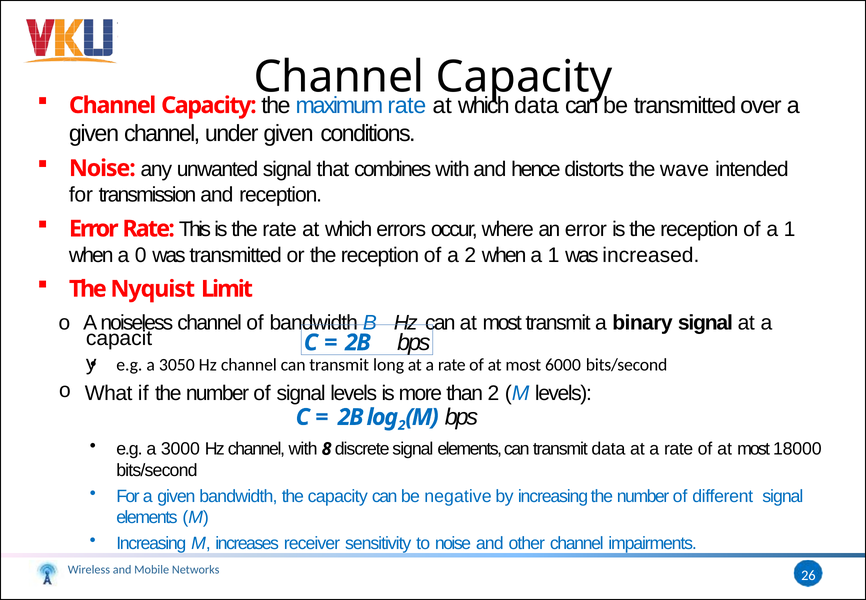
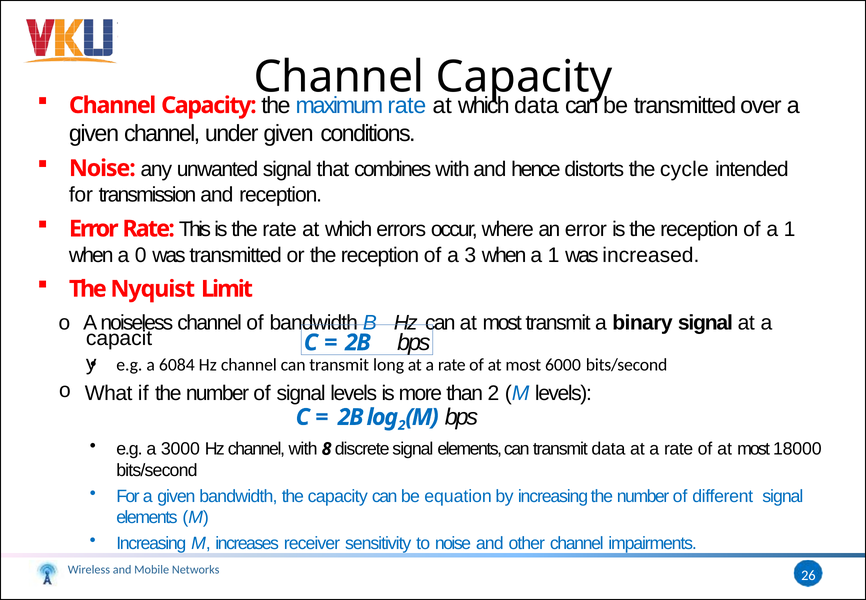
wave: wave -> cycle
a 2: 2 -> 3
3050: 3050 -> 6084
negative: negative -> equation
